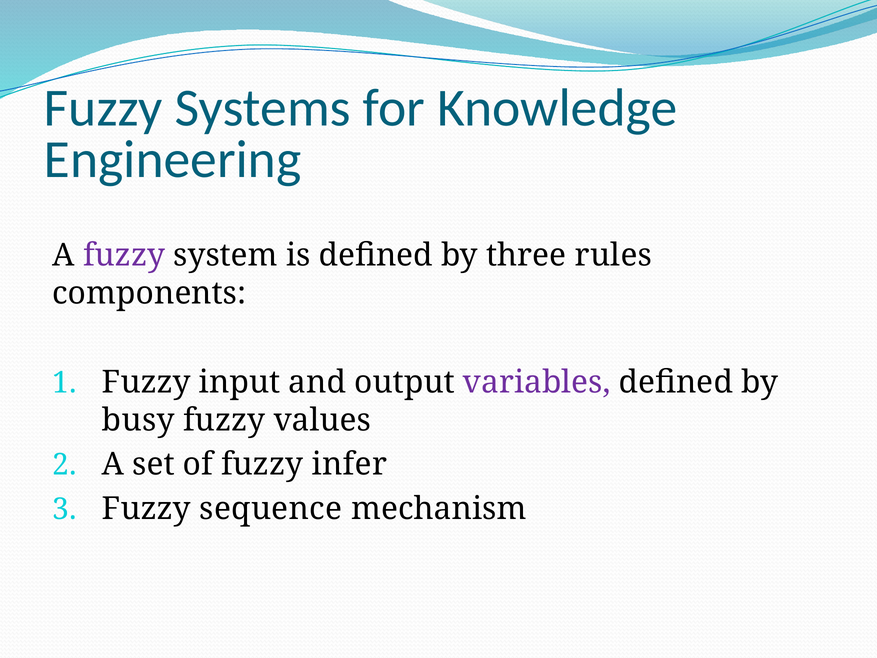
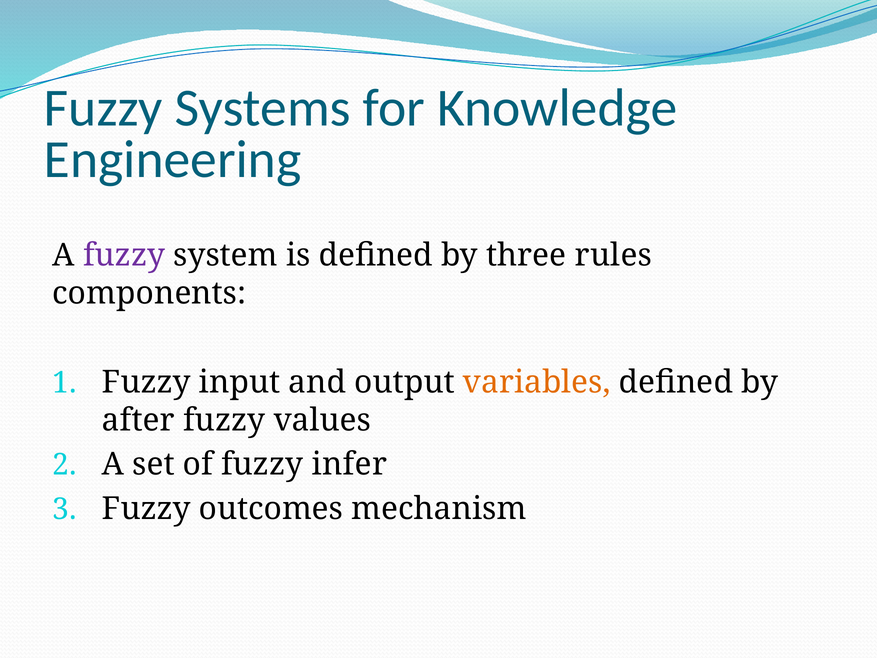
variables colour: purple -> orange
busy: busy -> after
sequence: sequence -> outcomes
